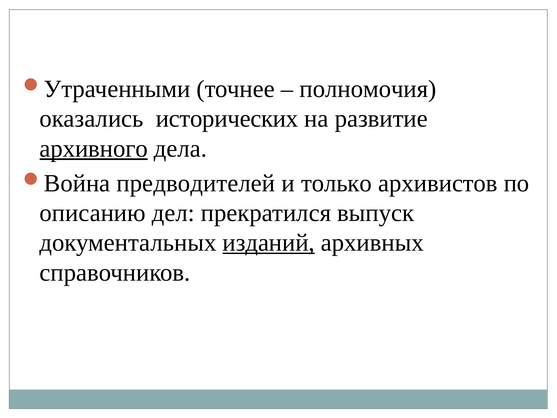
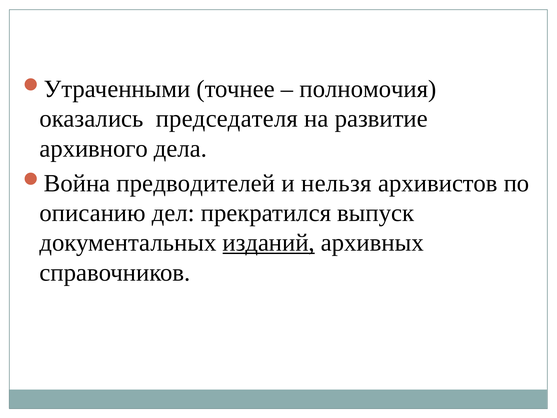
исторических: исторических -> председателя
архивного underline: present -> none
только: только -> нельзя
